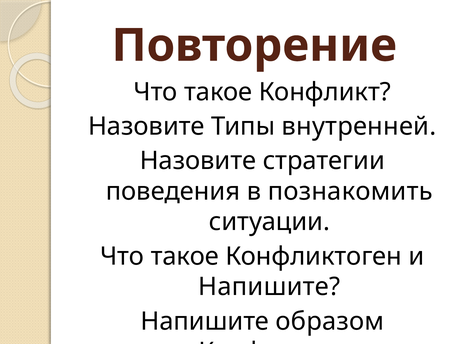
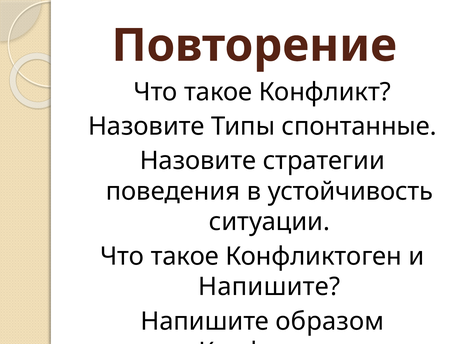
внутренней: внутренней -> спонтанные
познакомить: познакомить -> устойчивость
